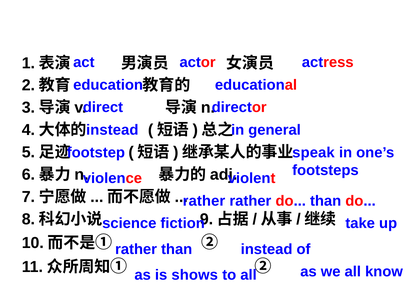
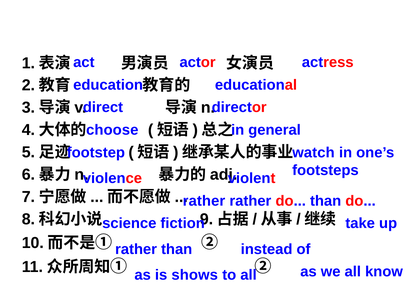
instead at (112, 130): instead -> choose
speak: speak -> watch
